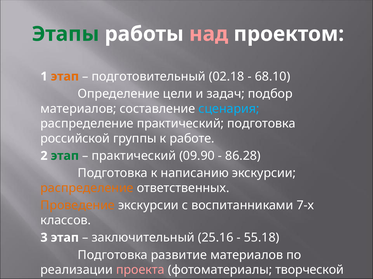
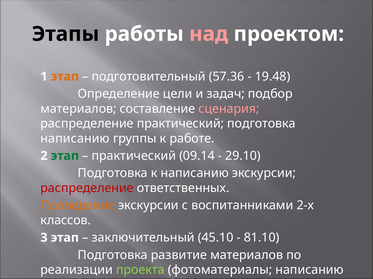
Этапы colour: green -> black
02.18: 02.18 -> 57.36
68.10: 68.10 -> 19.48
сценария colour: light blue -> pink
российской at (75, 139): российской -> написанию
09.90: 09.90 -> 09.14
86.28: 86.28 -> 29.10
распределение at (87, 189) colour: orange -> red
7-х: 7-х -> 2-х
25.16: 25.16 -> 45.10
55.18: 55.18 -> 81.10
проекта colour: pink -> light green
фотоматериалы творческой: творческой -> написанию
